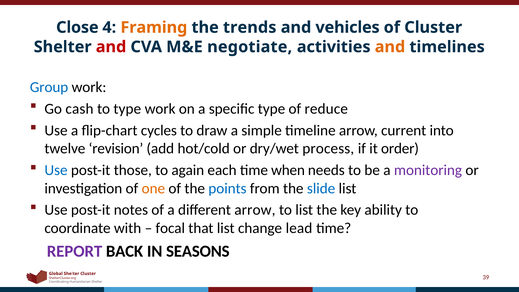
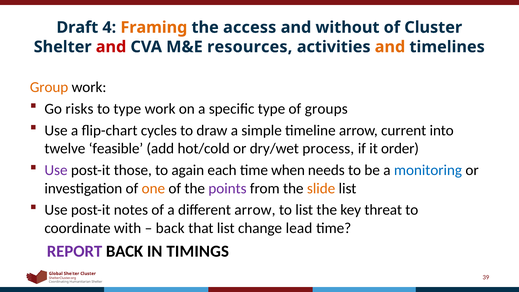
Close: Close -> Draft
trends: trends -> access
vehicles: vehicles -> without
negotiate: negotiate -> resources
Group colour: blue -> orange
cash: cash -> risks
reduce: reduce -> groups
revision: revision -> feasible
Use at (56, 170) colour: blue -> purple
monitoring colour: purple -> blue
points colour: blue -> purple
slide colour: blue -> orange
ability: ability -> threat
focal at (170, 228): focal -> back
SEASONS: SEASONS -> TIMINGS
